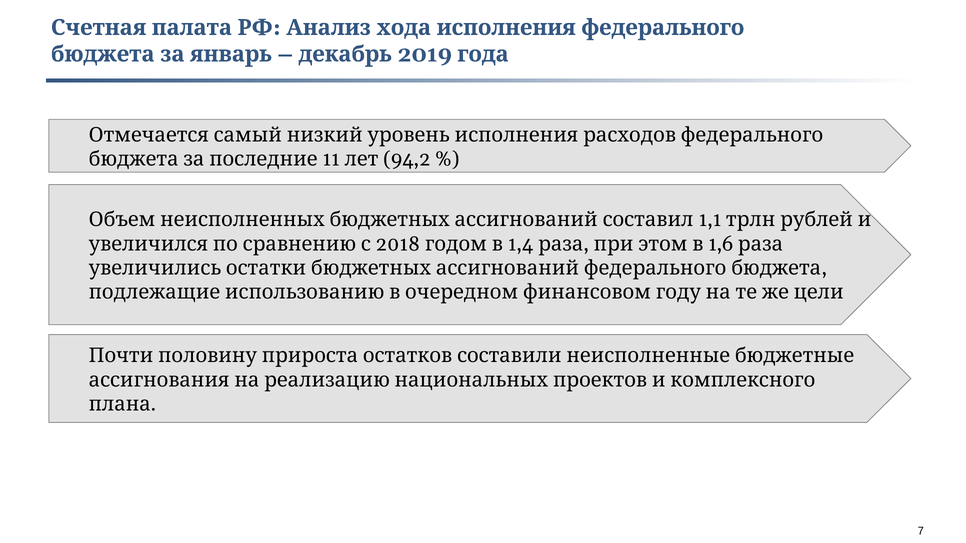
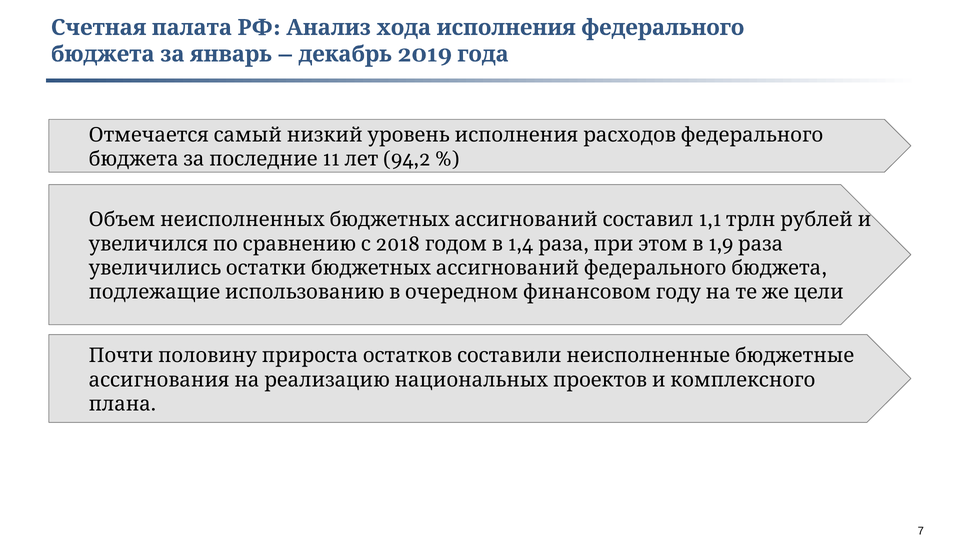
1,6: 1,6 -> 1,9
